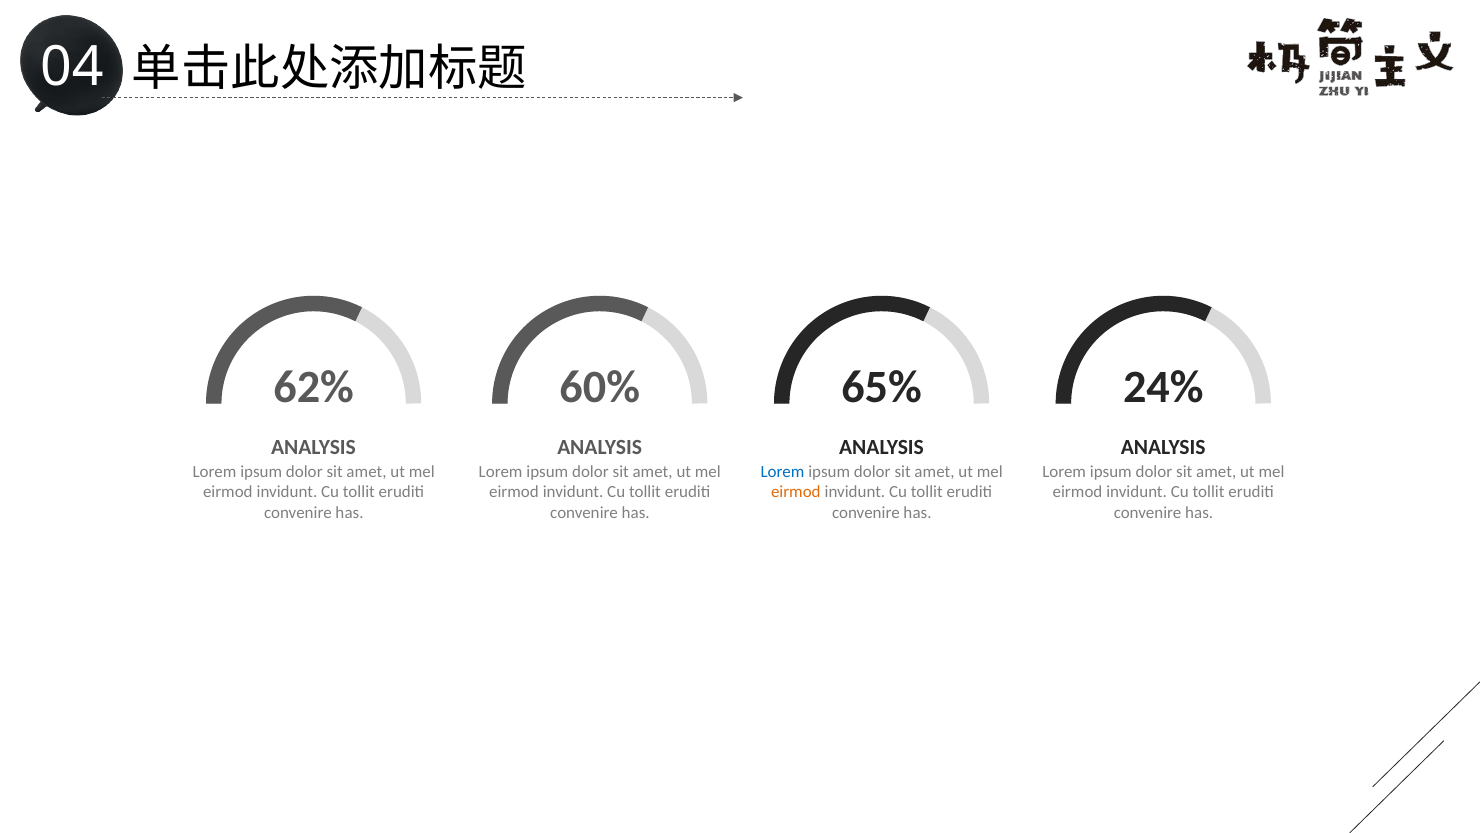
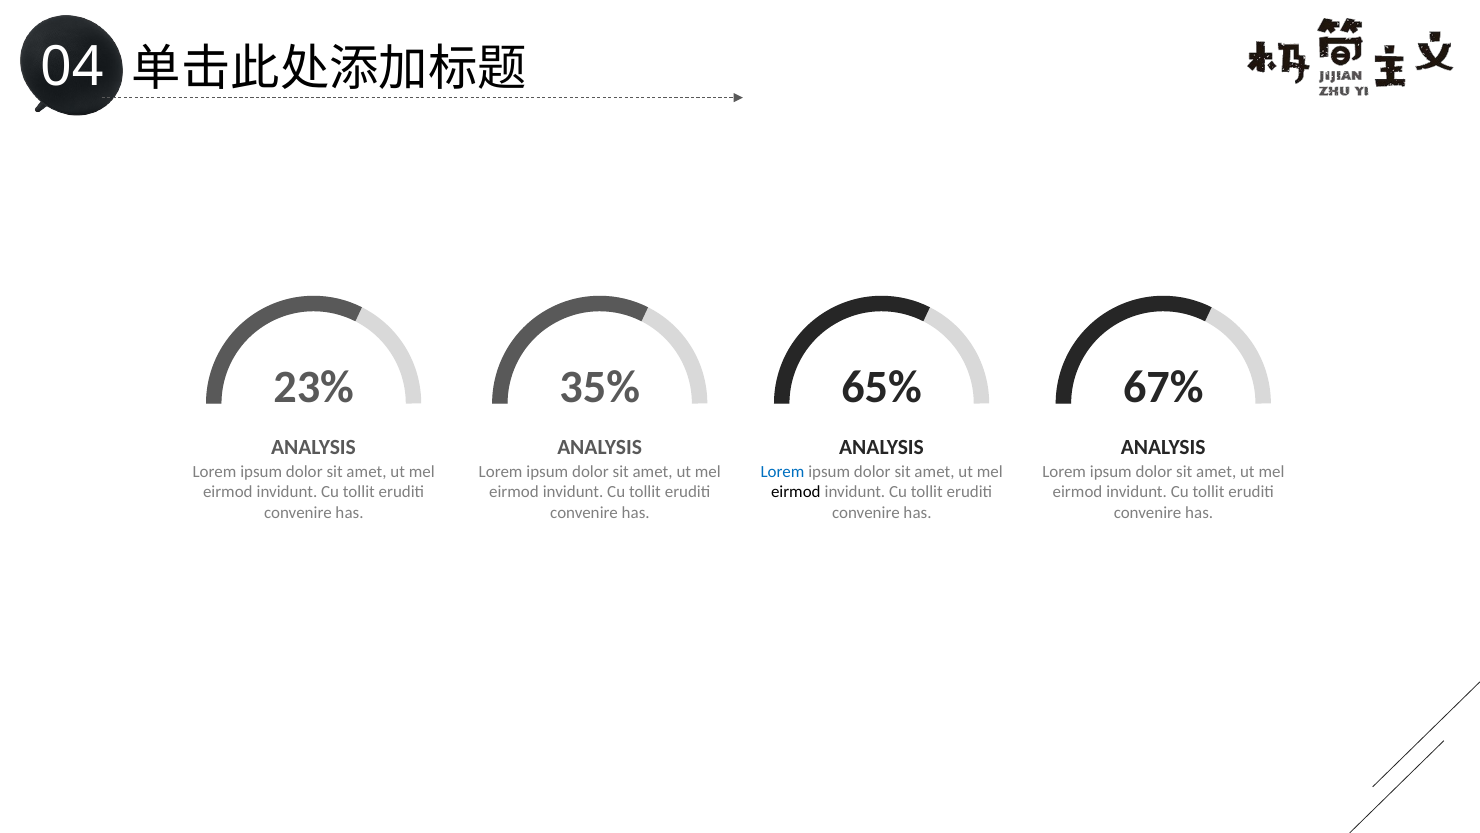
62%: 62% -> 23%
60%: 60% -> 35%
24%: 24% -> 67%
eirmod at (796, 492) colour: orange -> black
